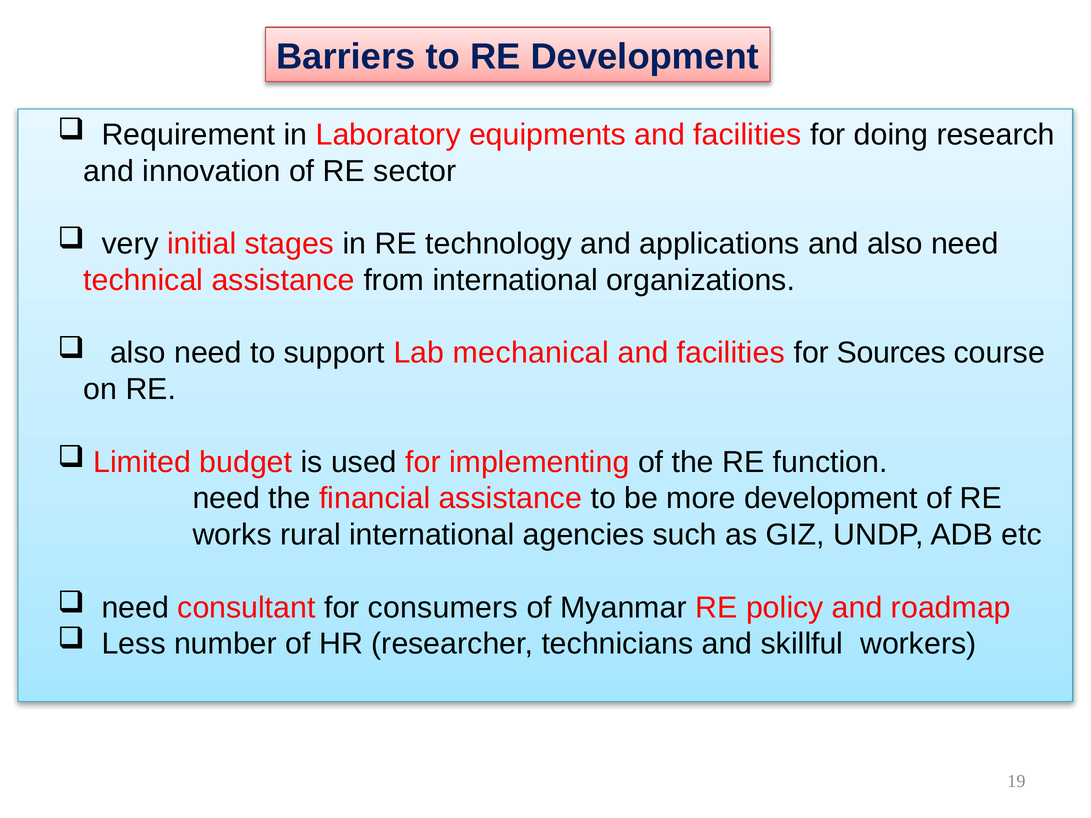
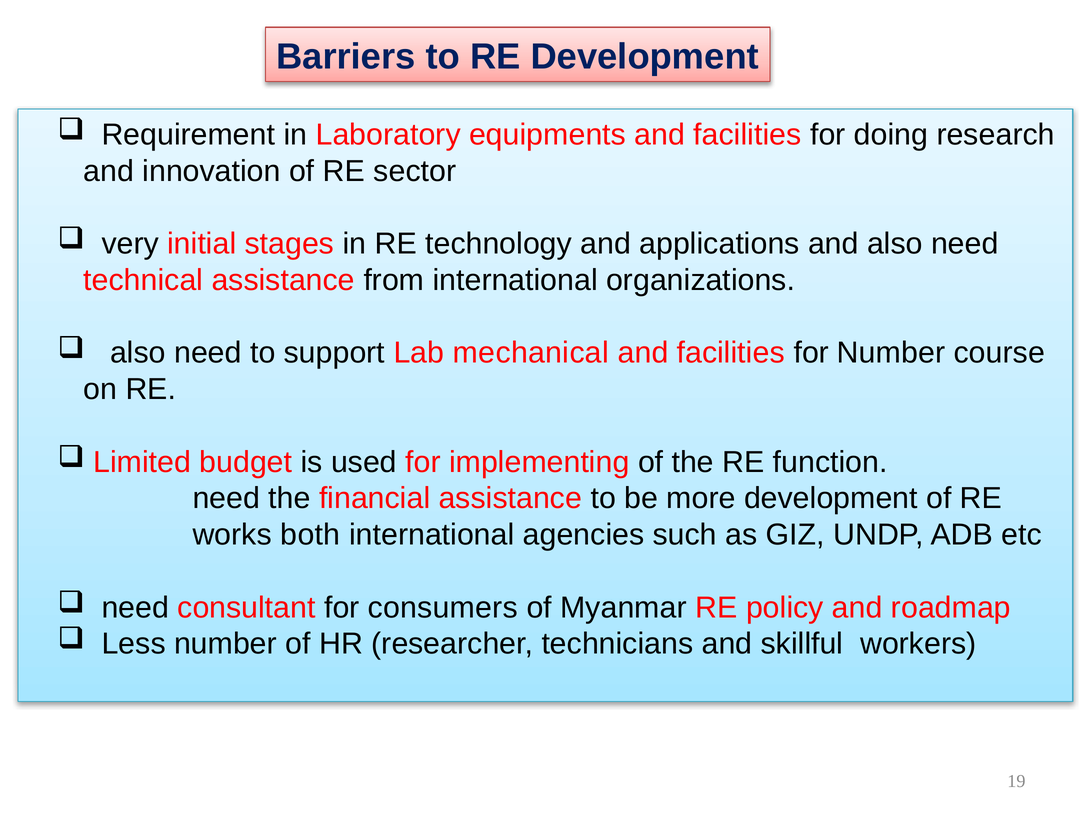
for Sources: Sources -> Number
rural: rural -> both
